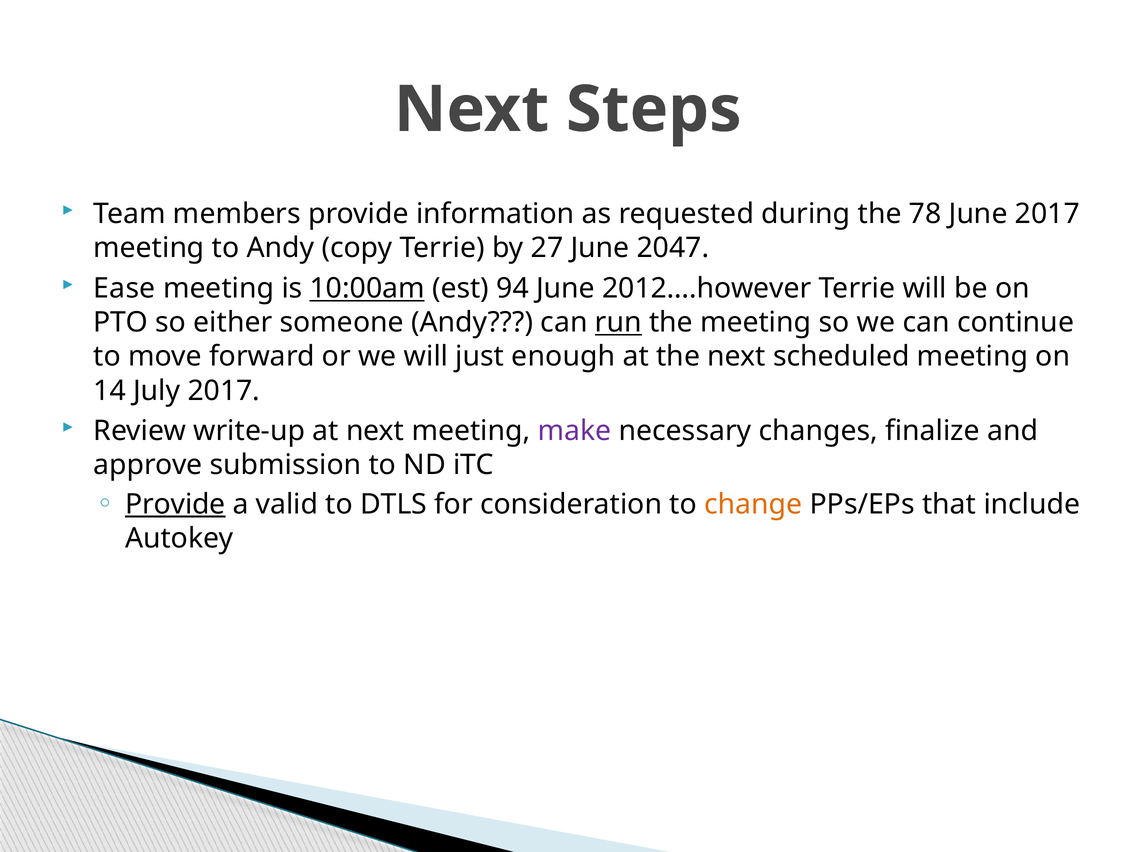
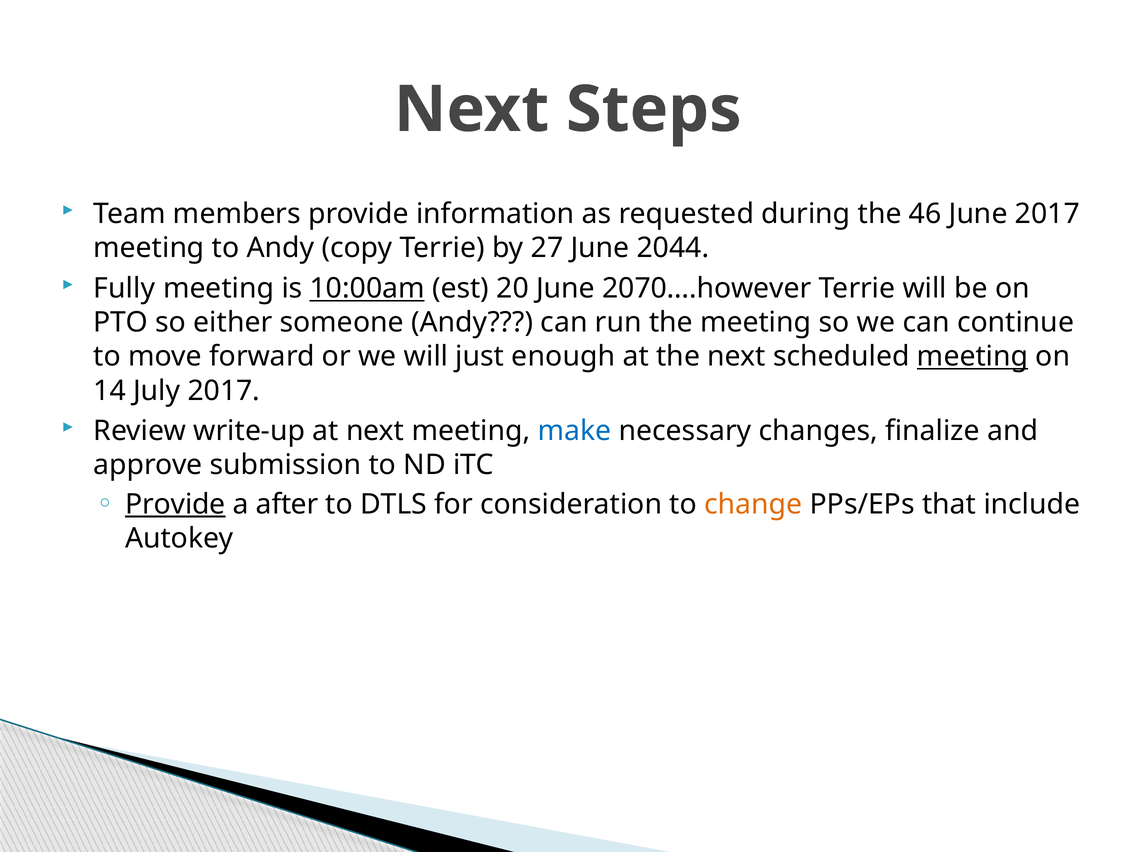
78: 78 -> 46
2047: 2047 -> 2044
Ease: Ease -> Fully
94: 94 -> 20
2012….however: 2012….however -> 2070….however
run underline: present -> none
meeting at (973, 357) underline: none -> present
make colour: purple -> blue
valid: valid -> after
